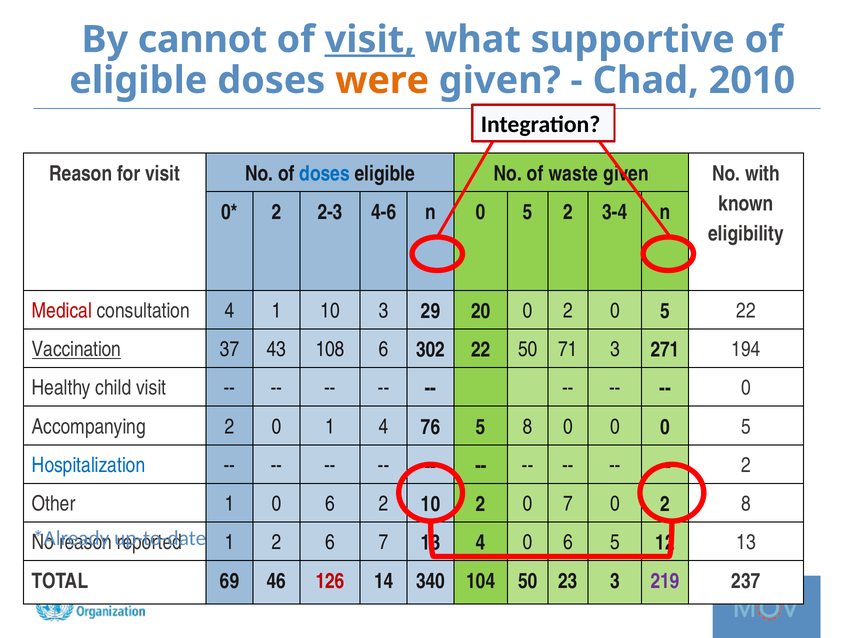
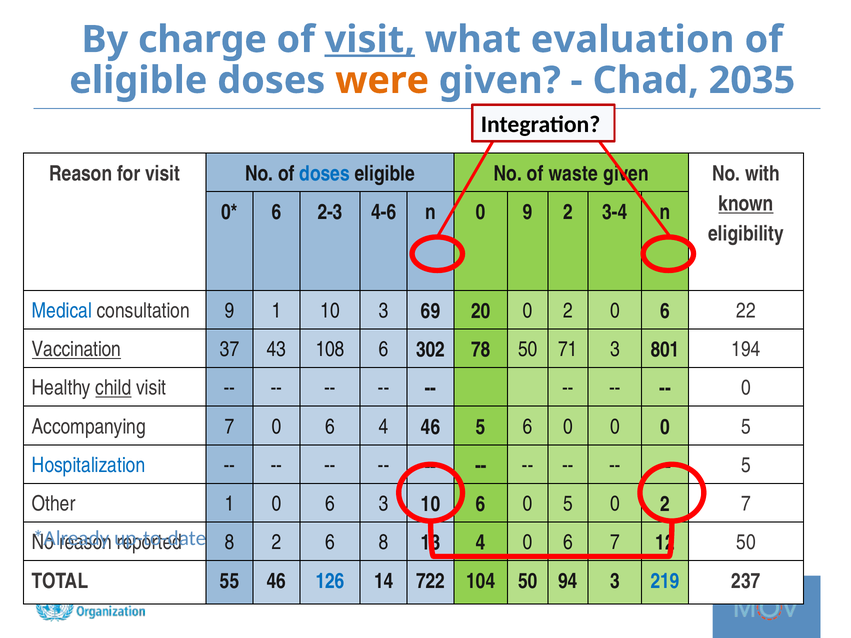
cannot: cannot -> charge
supportive: supportive -> evaluation
2010: 2010 -> 2035
known underline: none -> present
2 at (276, 212): 2 -> 6
n 0 5: 5 -> 9
Medical colour: red -> blue
consultation 4: 4 -> 9
29: 29 -> 69
2 0 5: 5 -> 6
302 22: 22 -> 78
271: 271 -> 801
child underline: none -> present
Accompanying 2: 2 -> 7
1 at (330, 427): 1 -> 6
4 76: 76 -> 46
5 8: 8 -> 6
2 at (746, 465): 2 -> 5
6 2: 2 -> 3
10 2: 2 -> 6
7 at (568, 504): 7 -> 5
2 8: 8 -> 7
1 at (230, 543): 1 -> 8
6 7: 7 -> 8
6 5: 5 -> 7
13 at (746, 543): 13 -> 50
69: 69 -> 55
126 colour: red -> blue
340: 340 -> 722
23: 23 -> 94
219 colour: purple -> blue
